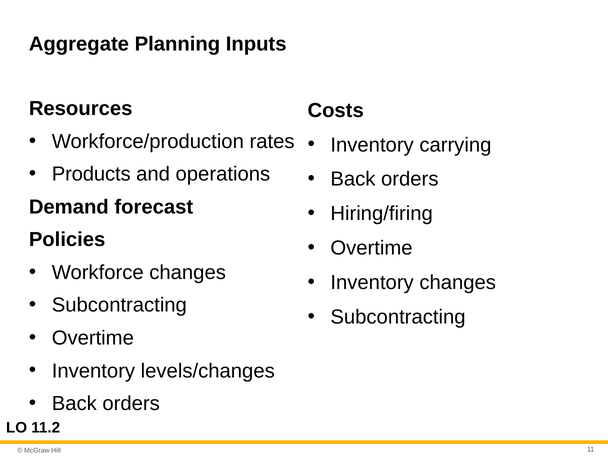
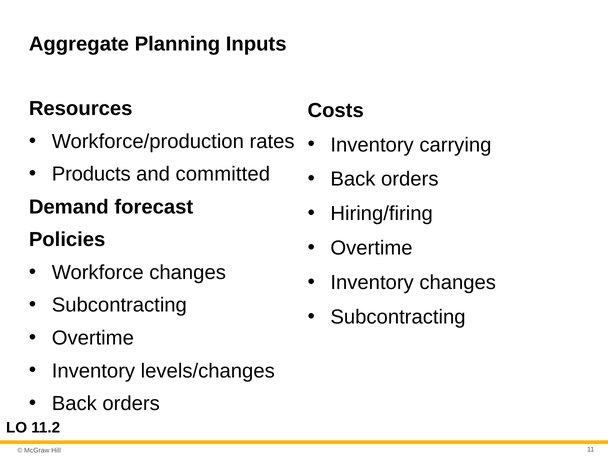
operations: operations -> committed
